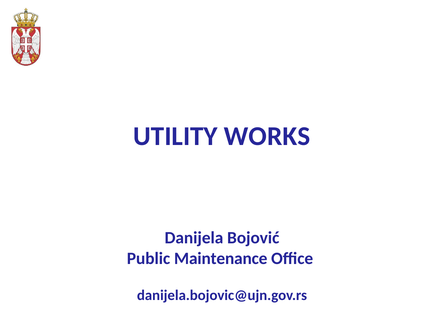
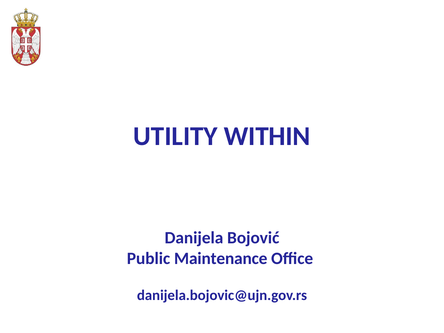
WORKS: WORKS -> WITHIN
